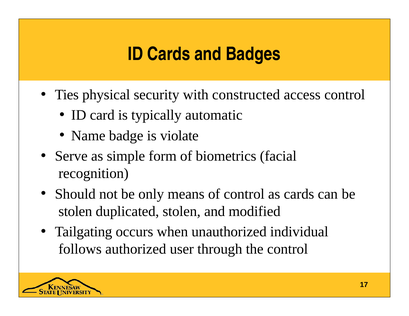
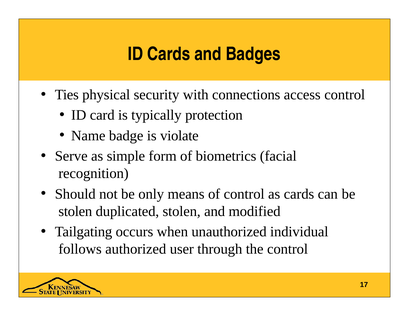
constructed: constructed -> connections
automatic: automatic -> protection
